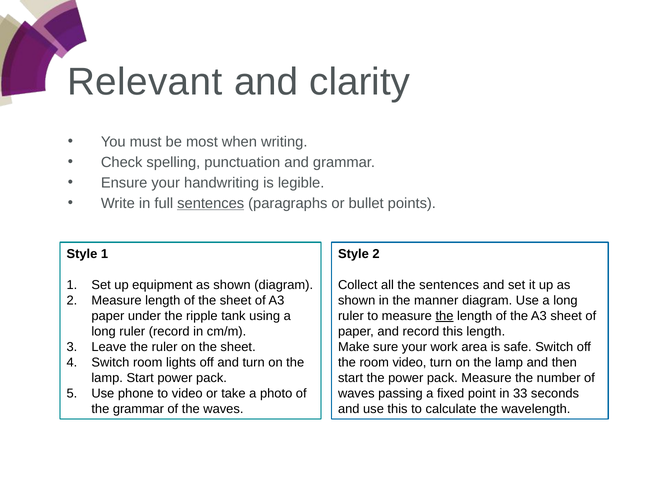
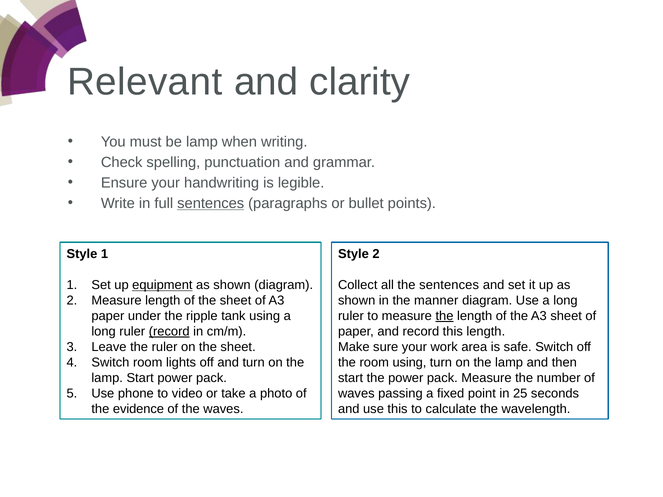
be most: most -> lamp
equipment underline: none -> present
record at (169, 332) underline: none -> present
room video: video -> using
33: 33 -> 25
the grammar: grammar -> evidence
